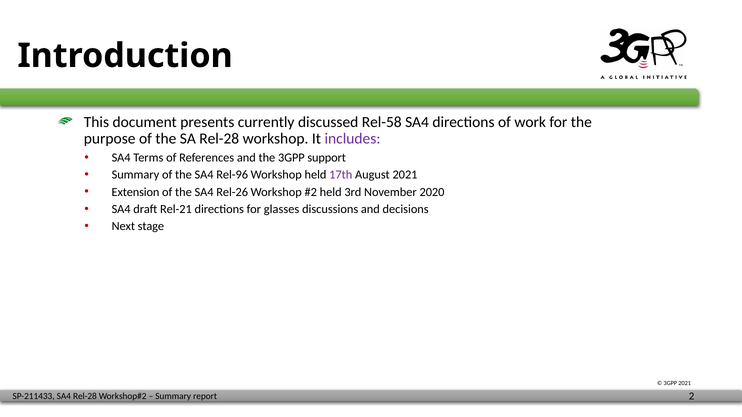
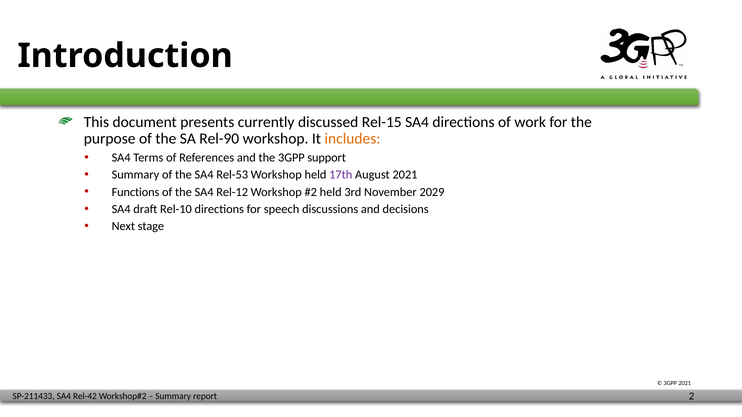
Rel-58: Rel-58 -> Rel-15
SA Rel-28: Rel-28 -> Rel-90
includes colour: purple -> orange
Rel-96: Rel-96 -> Rel-53
Extension: Extension -> Functions
Rel-26: Rel-26 -> Rel-12
2020: 2020 -> 2029
Rel-21: Rel-21 -> Rel-10
glasses: glasses -> speech
SA4 Rel-28: Rel-28 -> Rel-42
